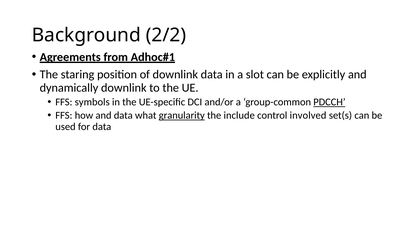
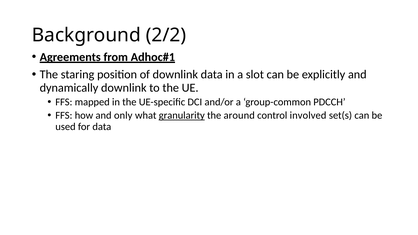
symbols: symbols -> mapped
PDCCH underline: present -> none
and data: data -> only
include: include -> around
